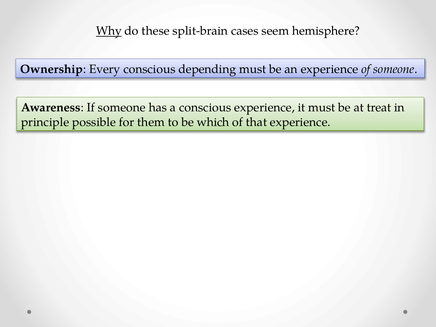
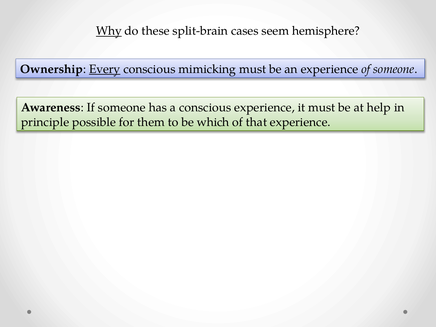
Every underline: none -> present
depending: depending -> mimicking
treat: treat -> help
